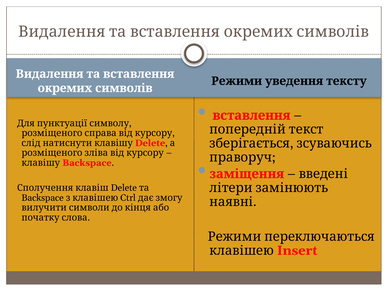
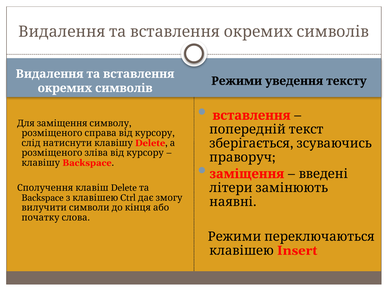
Для пунктуації: пунктуації -> заміщення
